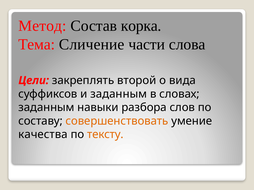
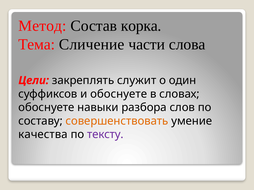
второй: второй -> служит
вида: вида -> один
и заданным: заданным -> обоснуете
заданным at (46, 108): заданным -> обоснуете
тексту colour: orange -> purple
